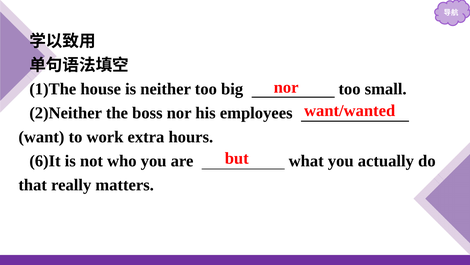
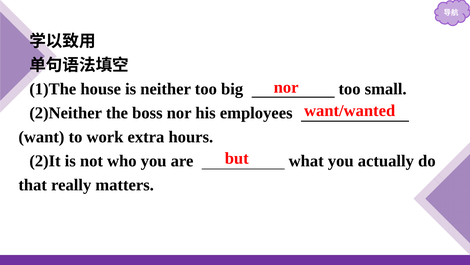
6)It: 6)It -> 2)It
